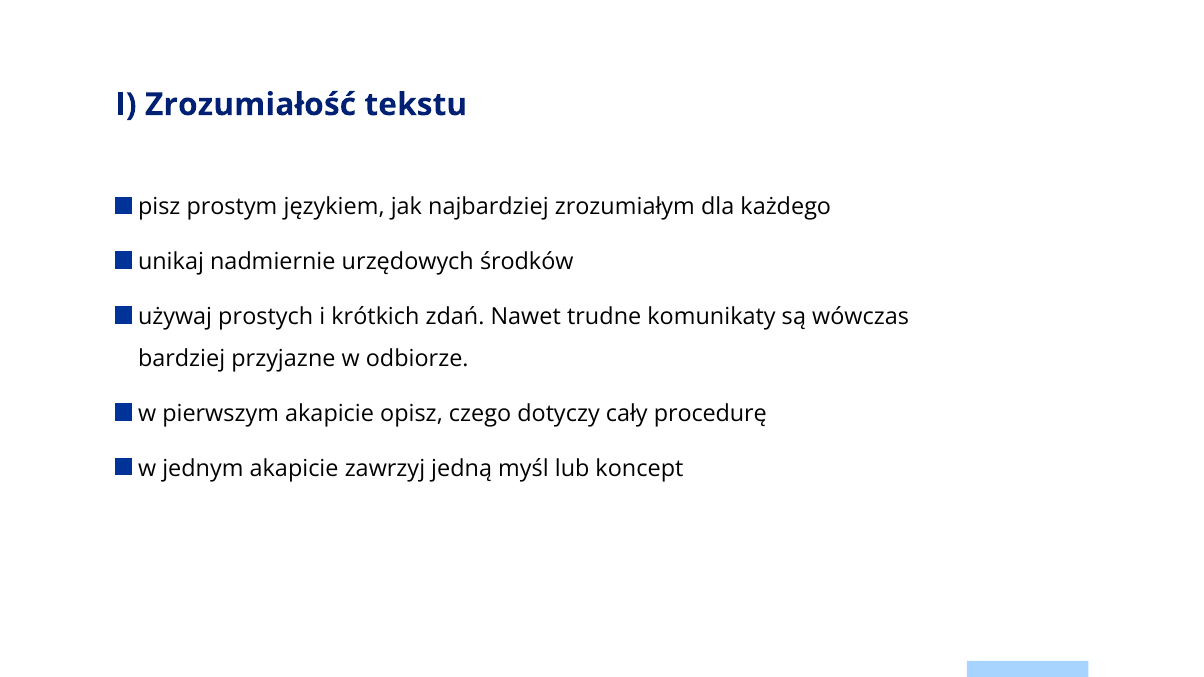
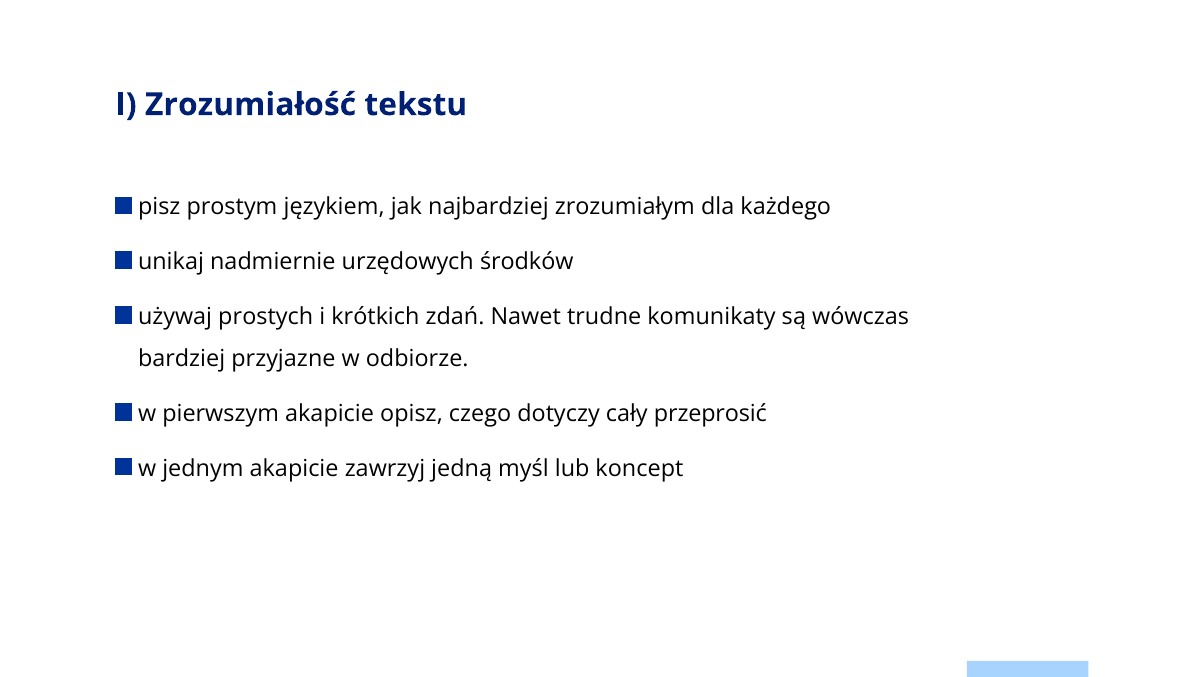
procedurę: procedurę -> przeprosić
